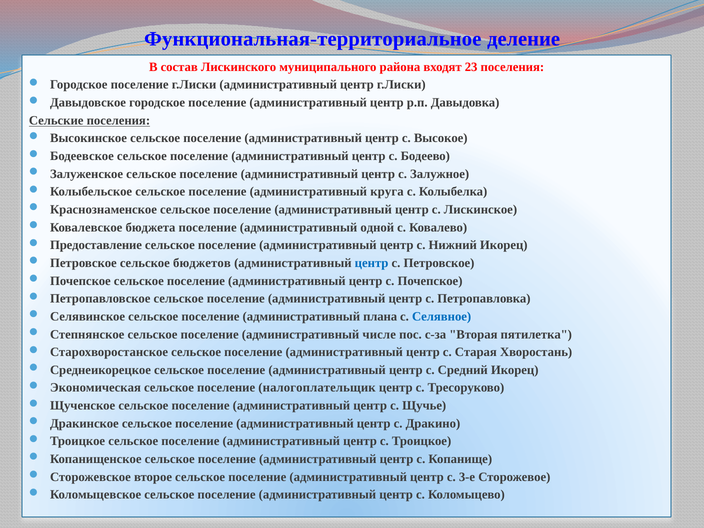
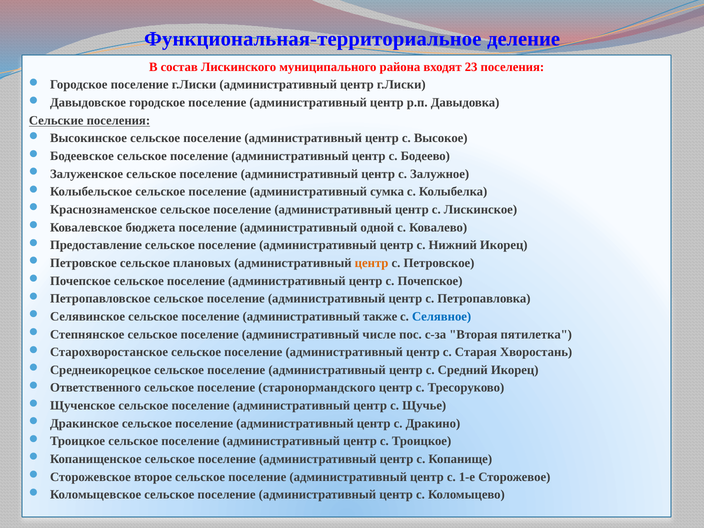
круга: круга -> сумка
бюджетов: бюджетов -> плановых
центр at (372, 263) colour: blue -> orange
плана: плана -> также
Экономическая: Экономическая -> Ответственного
налогоплательщик: налогоплательщик -> старонормандского
3-е: 3-е -> 1-е
